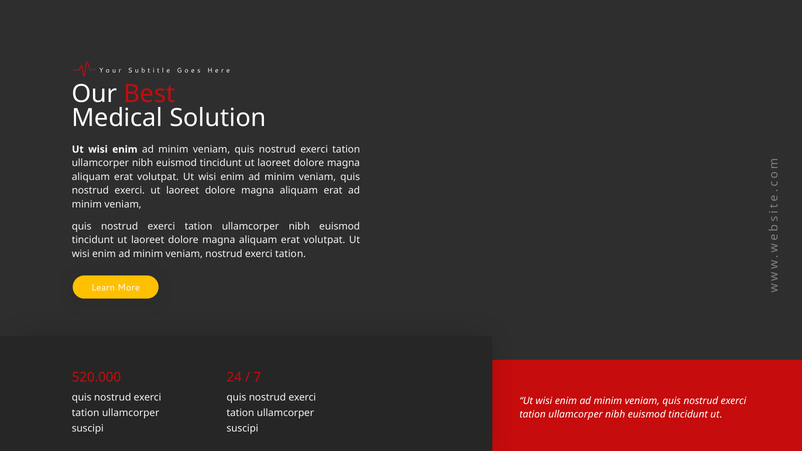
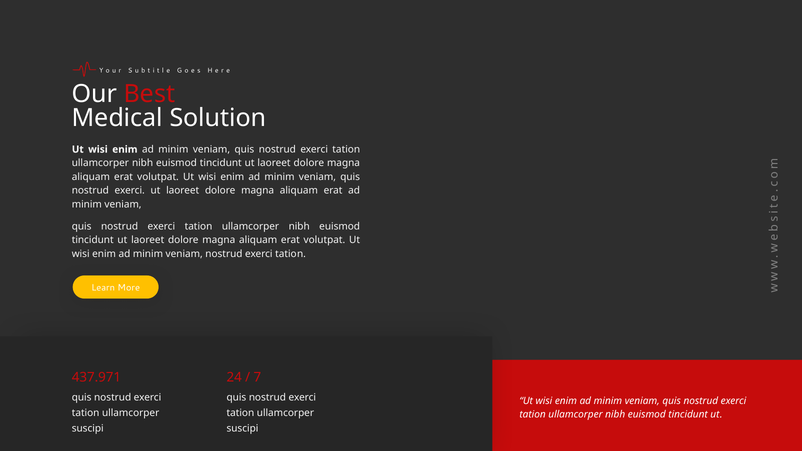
520.000: 520.000 -> 437.971
